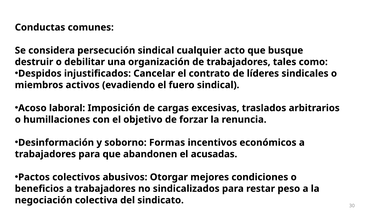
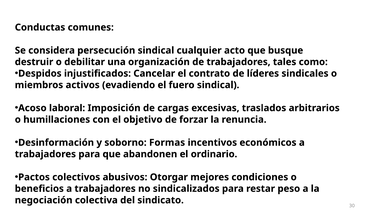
acusadas: acusadas -> ordinario
